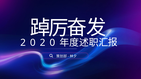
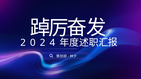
0 2 0: 0 -> 4
